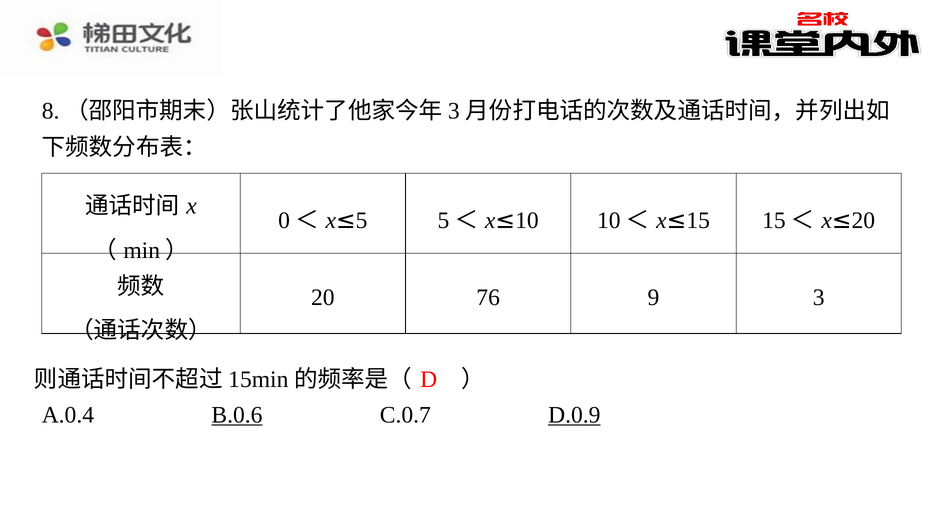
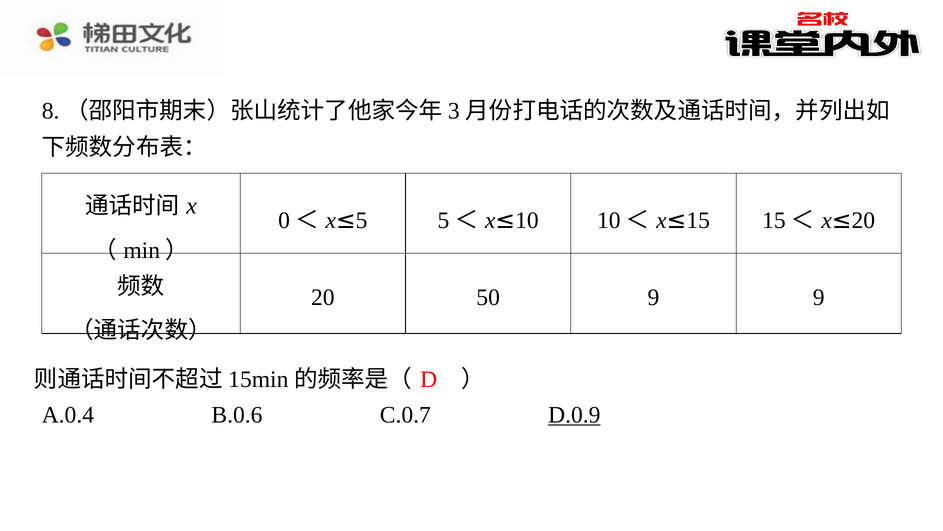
76: 76 -> 50
9 3: 3 -> 9
B.0.6 underline: present -> none
